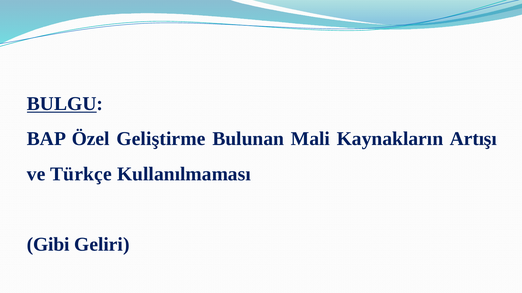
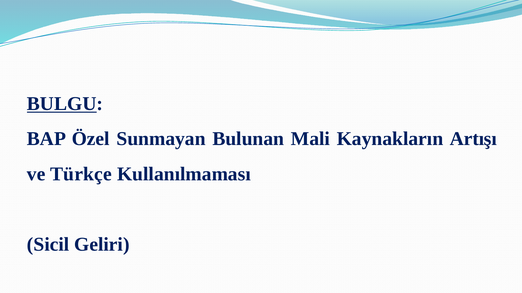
Geliştirme: Geliştirme -> Sunmayan
Gibi: Gibi -> Sicil
